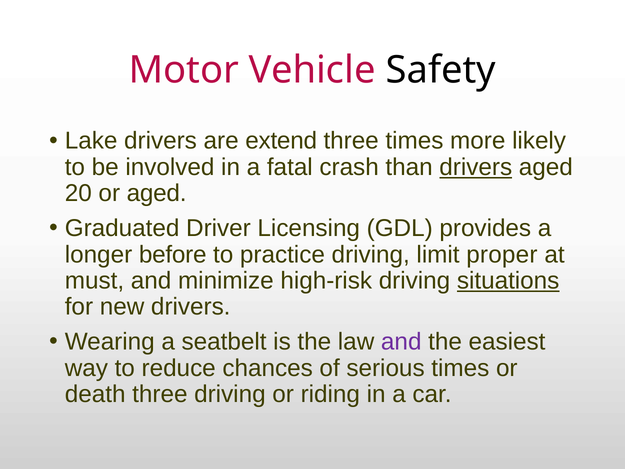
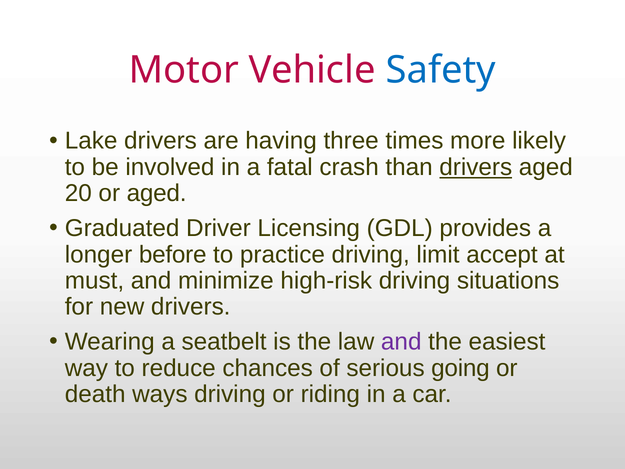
Safety colour: black -> blue
extend: extend -> having
proper: proper -> accept
situations underline: present -> none
serious times: times -> going
death three: three -> ways
